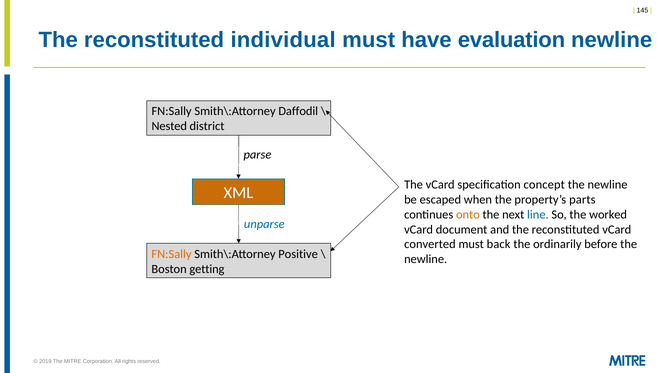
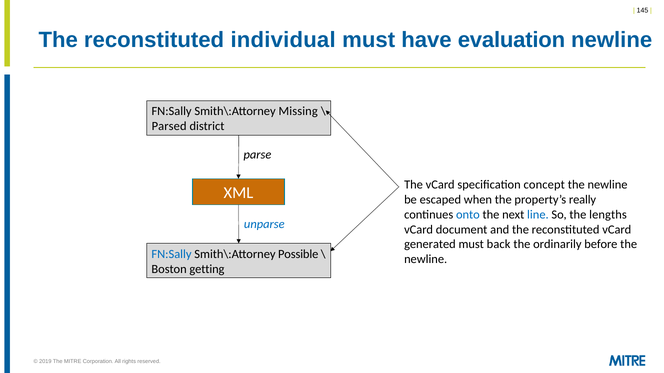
Daffodil: Daffodil -> Missing
Nested: Nested -> Parsed
parts: parts -> really
onto colour: orange -> blue
worked: worked -> lengths
converted: converted -> generated
FN:Sally at (172, 254) colour: orange -> blue
Positive: Positive -> Possible
